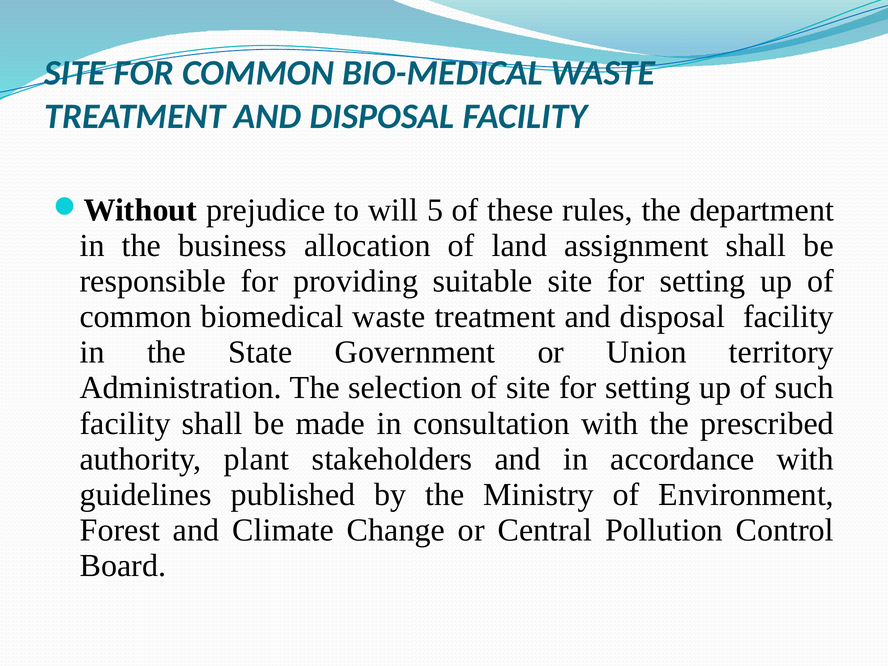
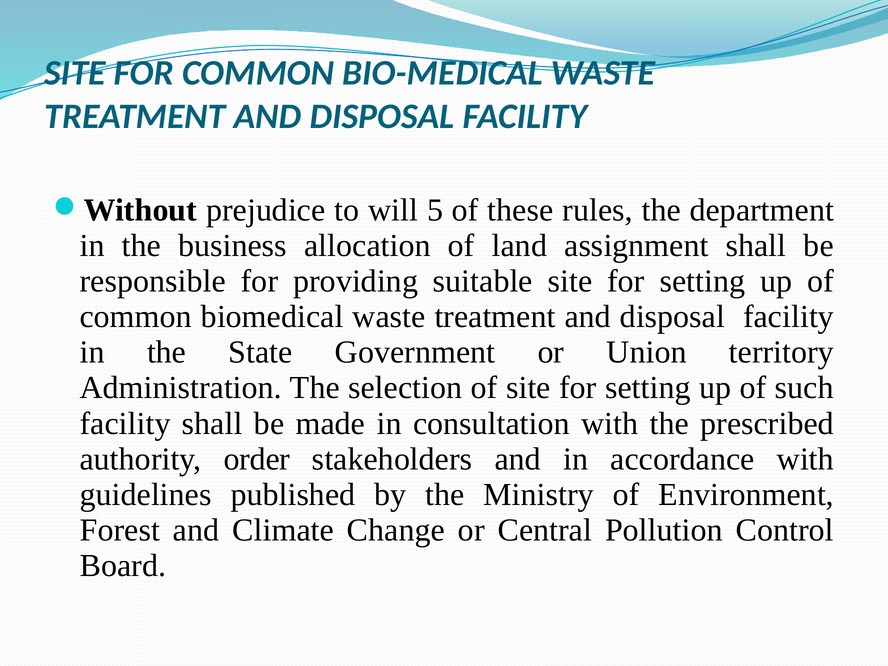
plant: plant -> order
